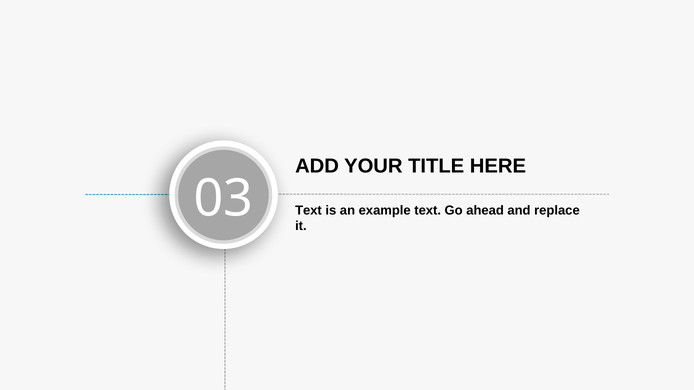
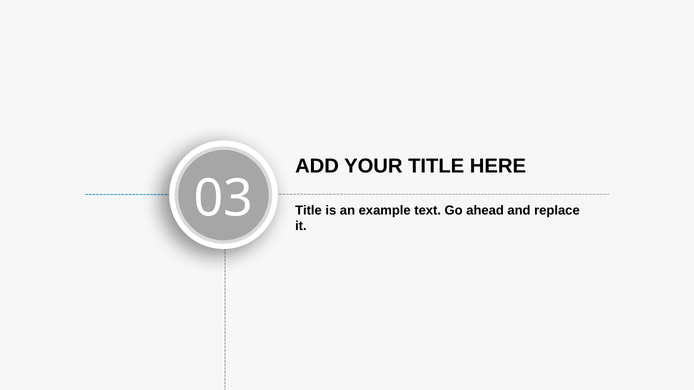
Text at (308, 211): Text -> Title
